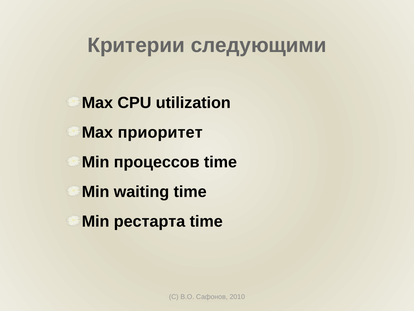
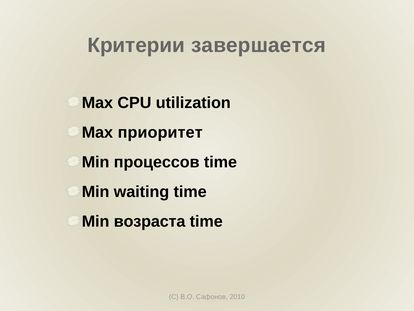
следующими: следующими -> завершается
рестарта: рестарта -> возраста
